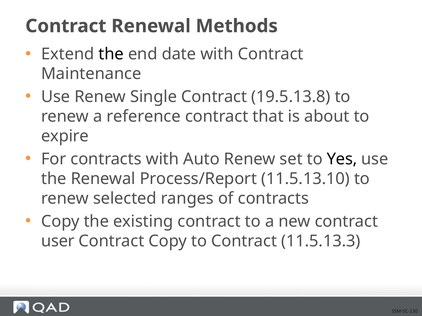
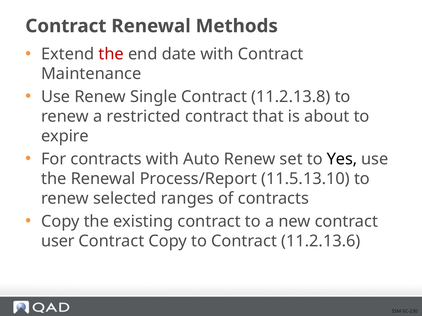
the at (111, 54) colour: black -> red
19.5.13.8: 19.5.13.8 -> 11.2.13.8
reference: reference -> restricted
11.5.13.3: 11.5.13.3 -> 11.2.13.6
